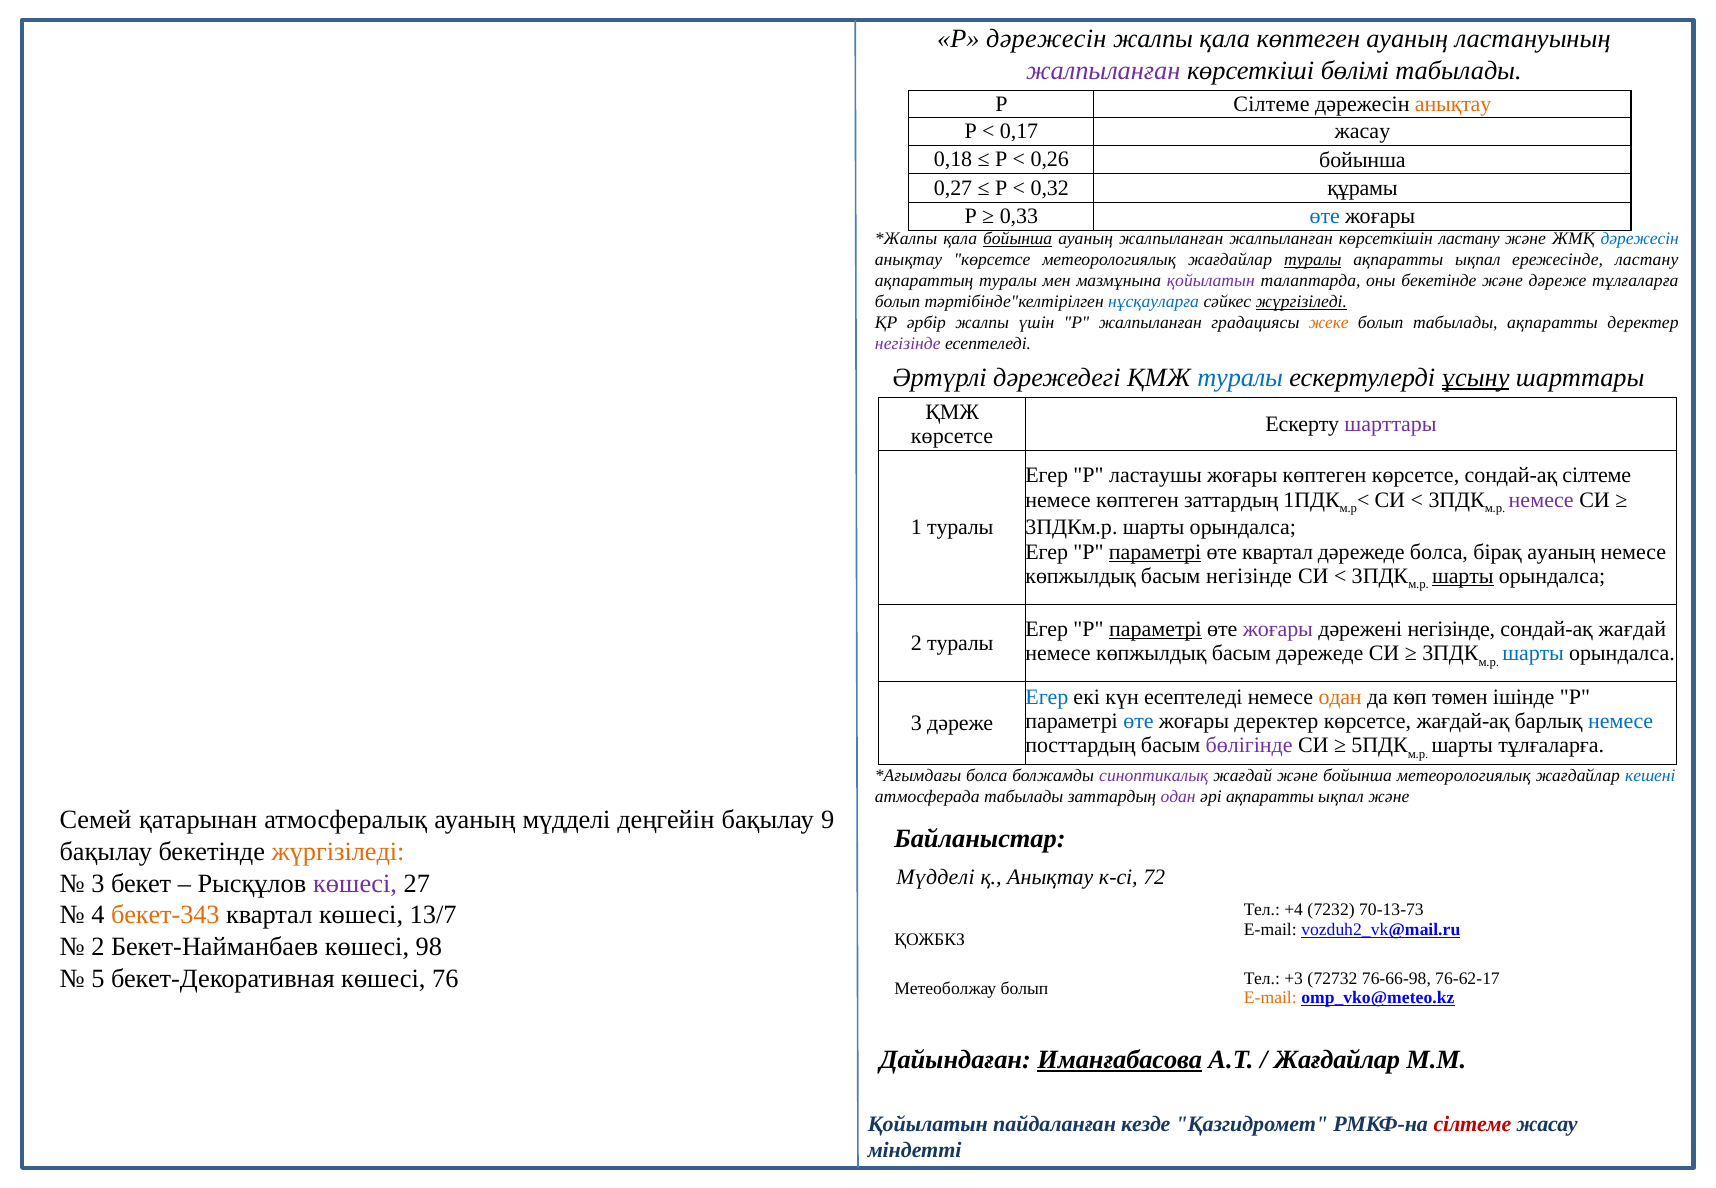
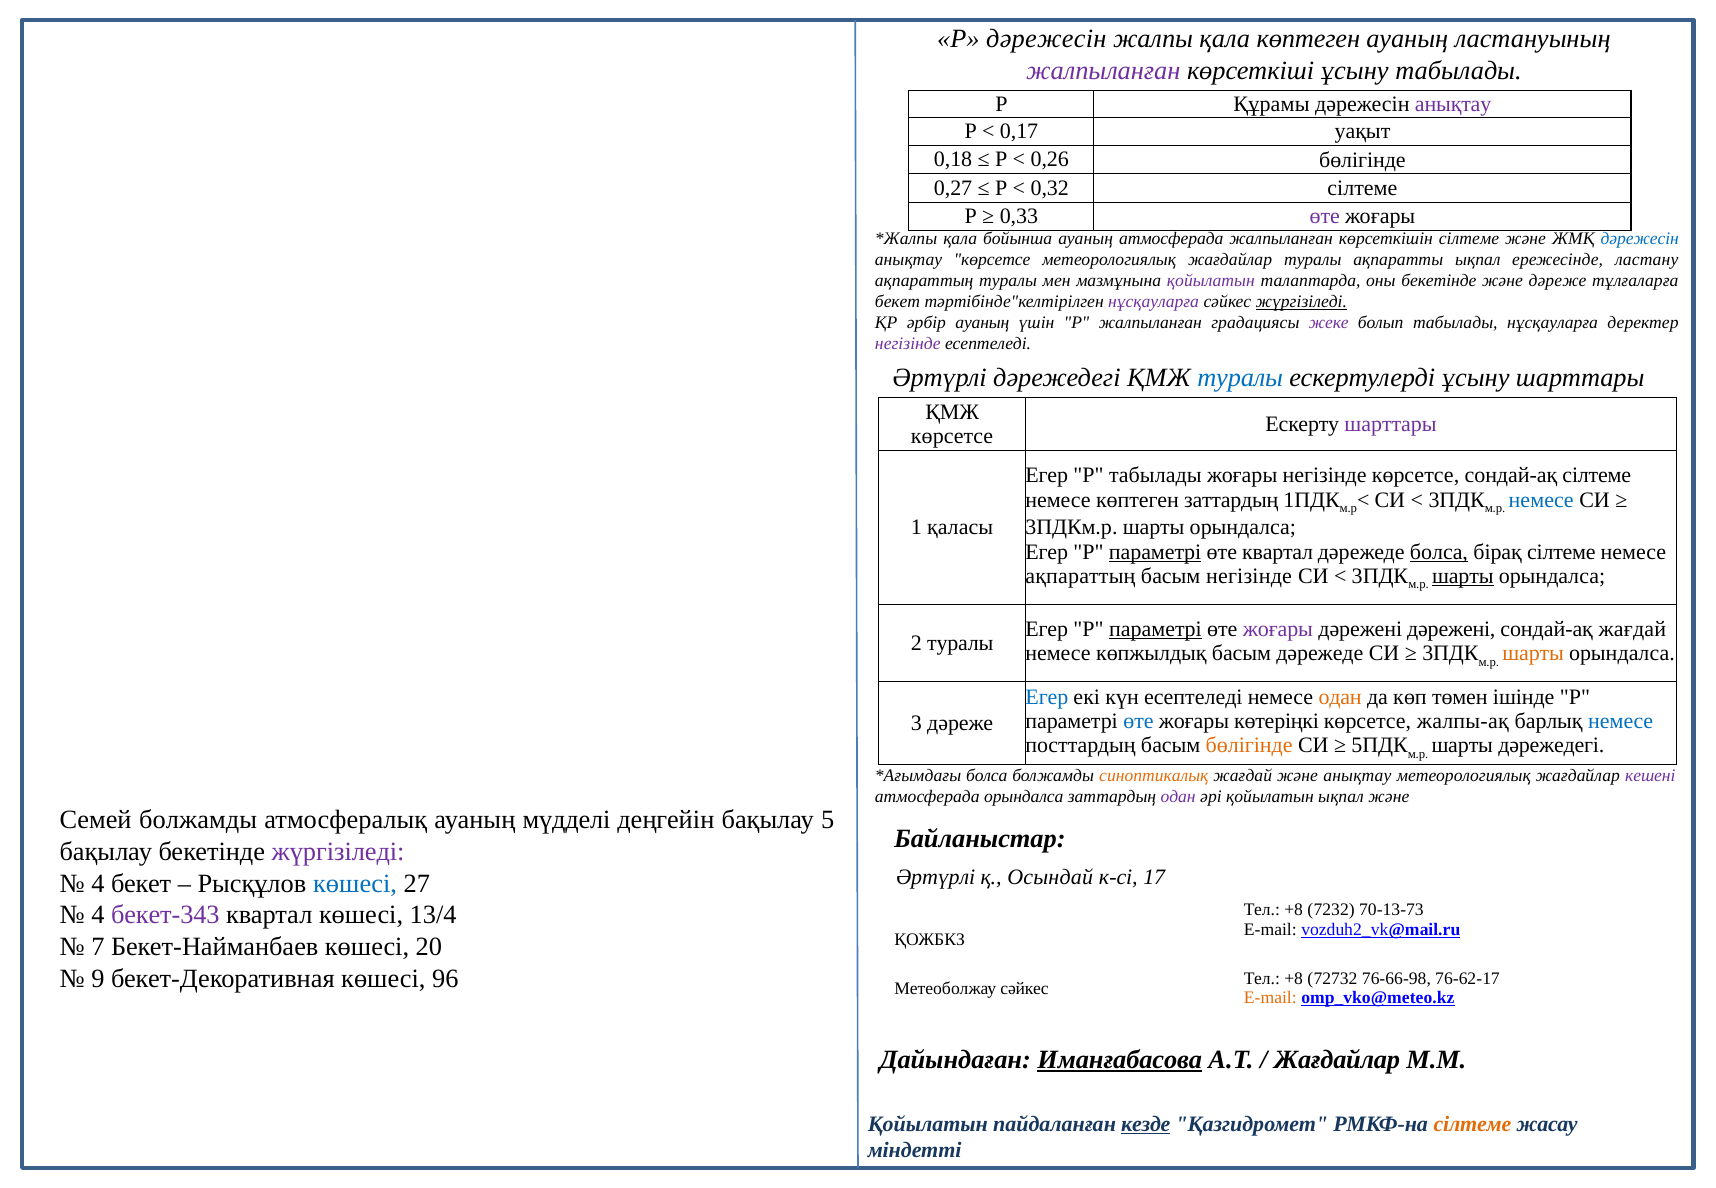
көрсеткіші бөлімі: бөлімі -> ұсыну
Р Сілтеме: Сілтеме -> Құрамы
анықтау at (1453, 104) colour: orange -> purple
0,17 жасау: жасау -> уақыт
0,26 бойынша: бойынша -> бөлігінде
0,32 құрамы: құрамы -> сілтеме
өте at (1325, 217) colour: blue -> purple
бойынша at (1018, 239) underline: present -> none
ауаның жалпыланған: жалпыланған -> атмосферада
көрсеткішін ластану: ластану -> сілтеме
туралы at (1313, 260) underline: present -> none
болып at (898, 302): болып -> бекет
нұсқауларға at (1154, 302) colour: blue -> purple
әрбір жалпы: жалпы -> ауаның
жеке colour: orange -> purple
табылады ақпаратты: ақпаратты -> нұсқауларға
ұсыну at (1476, 378) underline: present -> none
Р ластаушы: ластаушы -> табылады
жоғары көптеген: көптеген -> негізінде
немесе at (1541, 500) colour: purple -> blue
1 туралы: туралы -> қаласы
болса at (1439, 552) underline: none -> present
бірақ ауаның: ауаның -> сілтеме
көпжылдық at (1081, 576): көпжылдық -> ақпараттың
дәрежені негізінде: негізінде -> дәрежені
шарты at (1533, 653) colour: blue -> orange
жоғары деректер: деректер -> көтеріңкі
жағдай-ақ: жағдай-ақ -> жалпы-ақ
бөлігінде at (1249, 745) colour: purple -> orange
шарты тұлғаларға: тұлғаларға -> дәрежедегі
синоптикалық colour: purple -> orange
және бойынша: бойынша -> анықтау
кешені colour: blue -> purple
атмосферада табылады: табылады -> орындалса
әрі ақпаратты: ақпаратты -> қойылатын
Семей қатарынан: қатарынан -> болжамды
9: 9 -> 5
жүргізіледі at (338, 852) colour: orange -> purple
Мүдделі at (935, 878): Мүдделі -> Әртүрлі
қ Анықтау: Анықтау -> Осындай
72: 72 -> 17
3 at (98, 883): 3 -> 4
көшесі at (355, 883) colour: purple -> blue
+4 at (1294, 910): +4 -> +8
бекет-343 colour: orange -> purple
13/7: 13/7 -> 13/4
2 at (98, 947): 2 -> 7
98: 98 -> 20
5: 5 -> 9
76: 76 -> 96
+3 at (1294, 979): +3 -> +8
Метеоболжау болып: болып -> сәйкес
кезде underline: none -> present
сілтеме at (1472, 1124) colour: red -> orange
